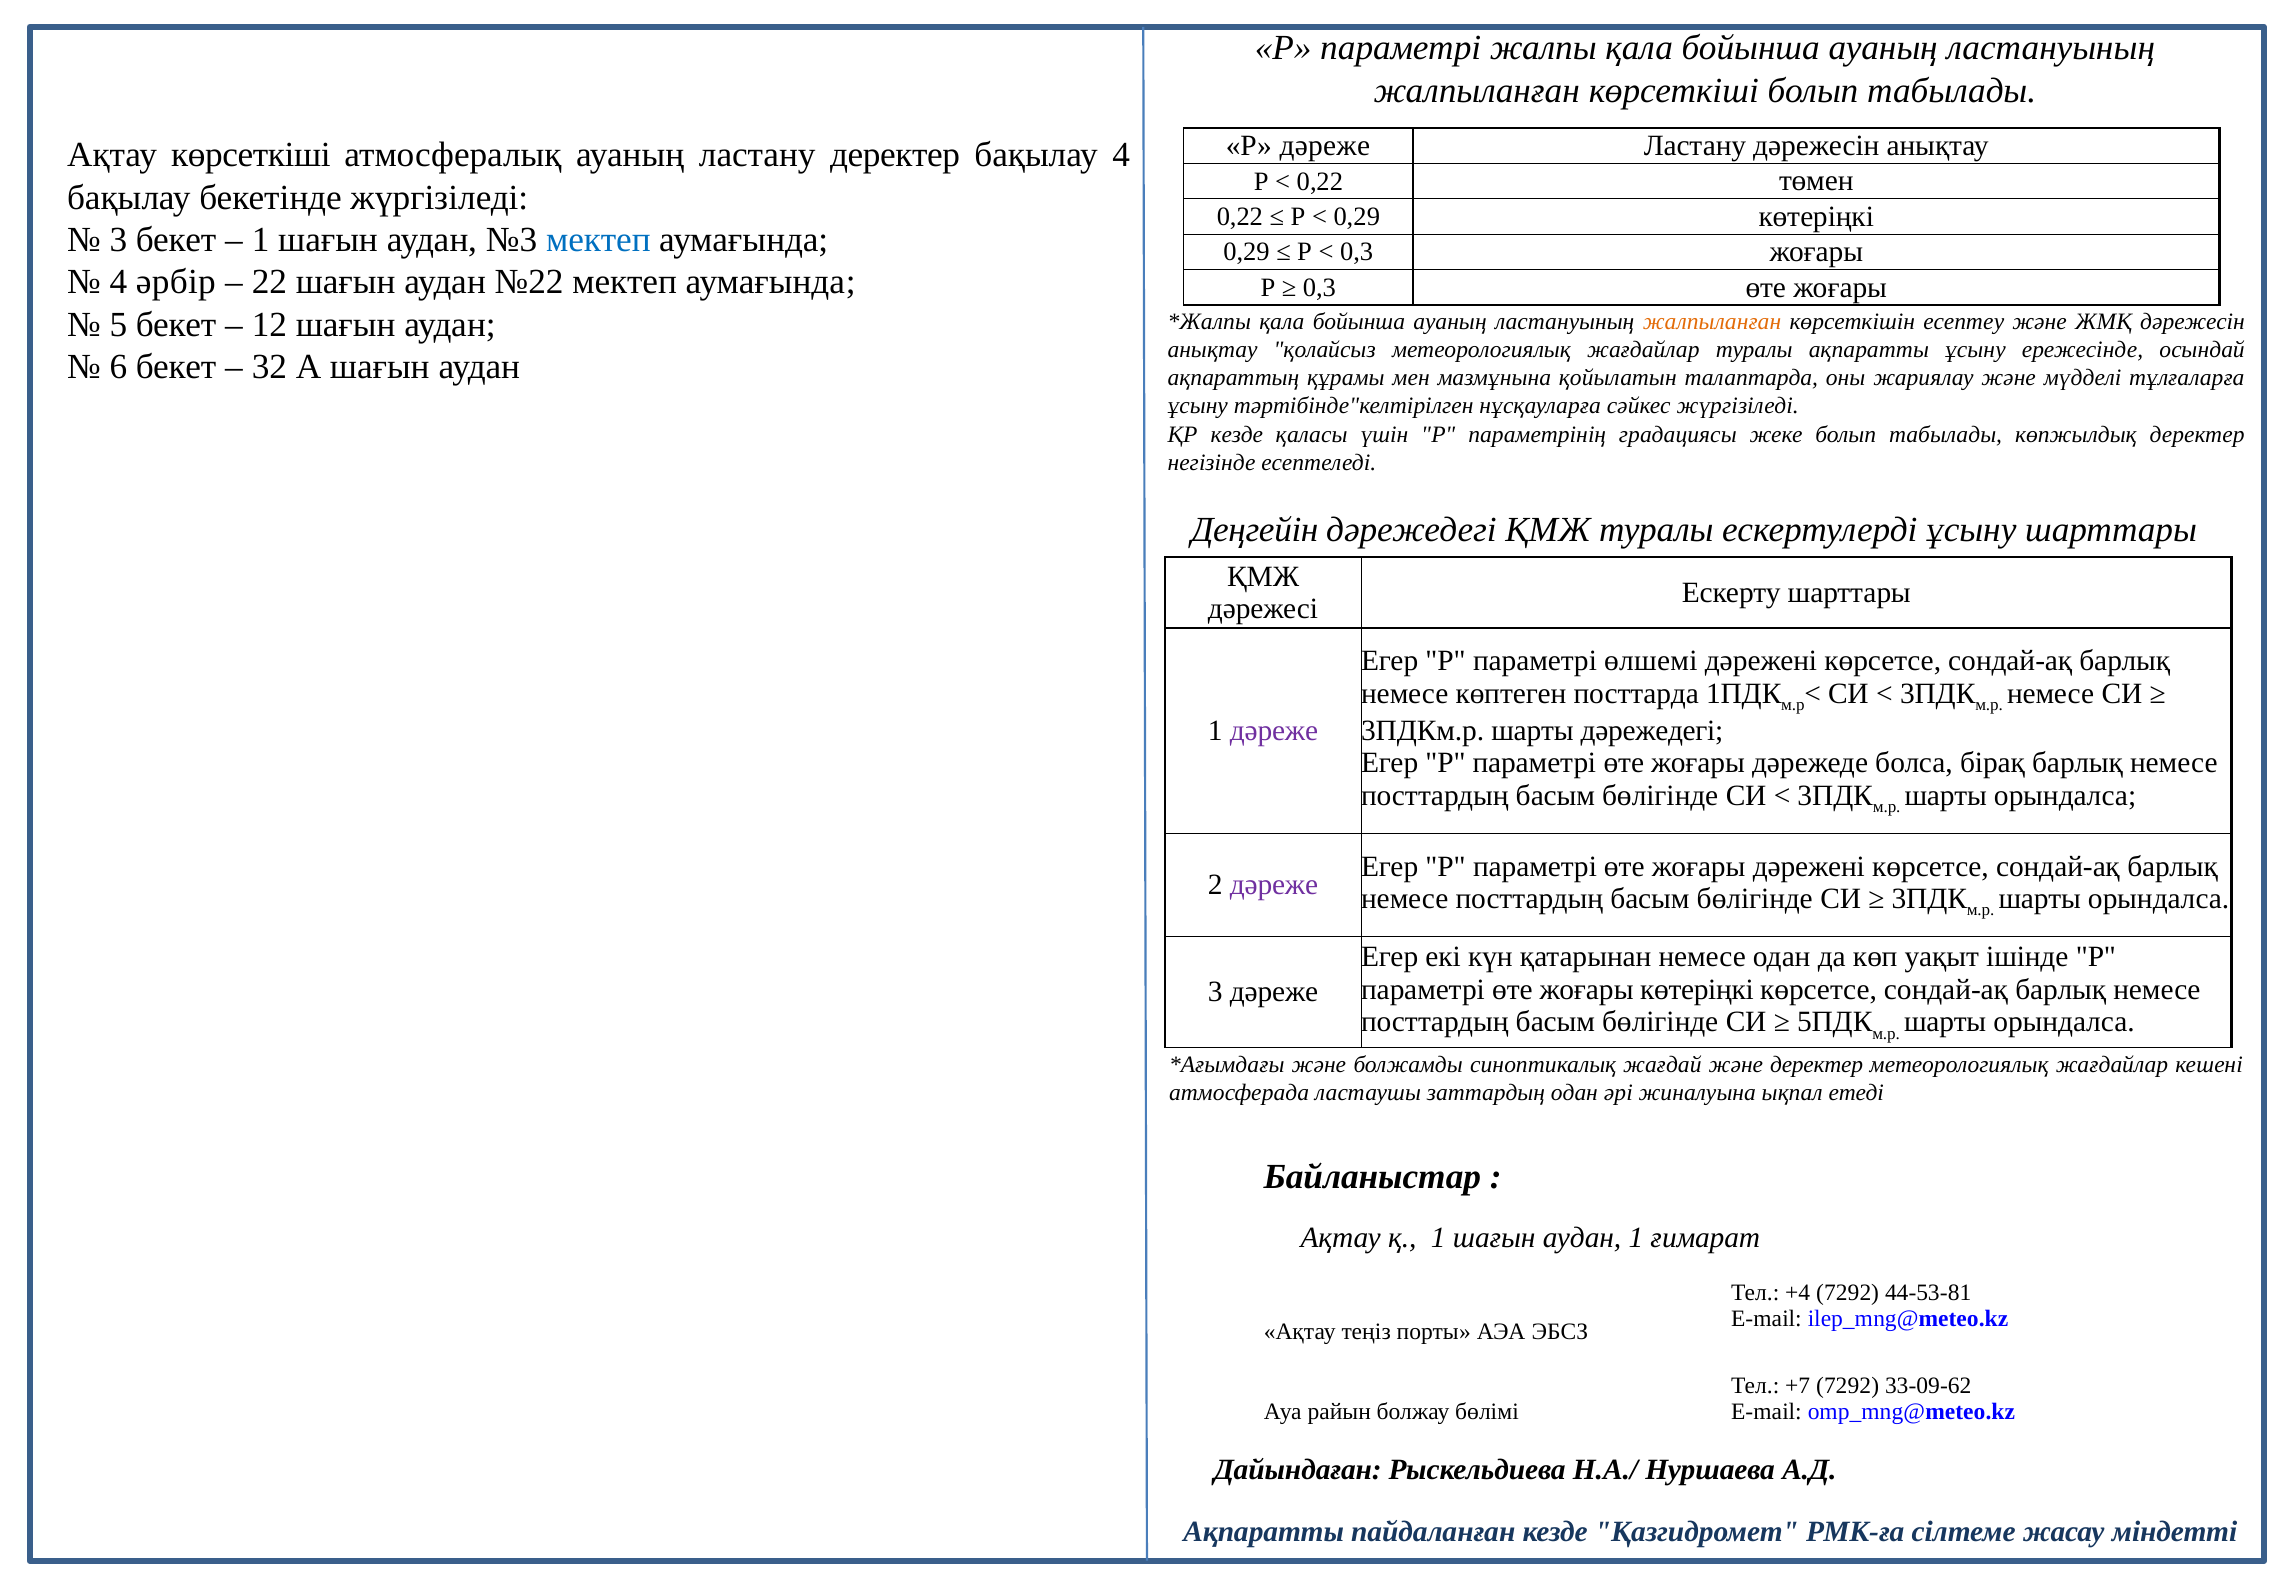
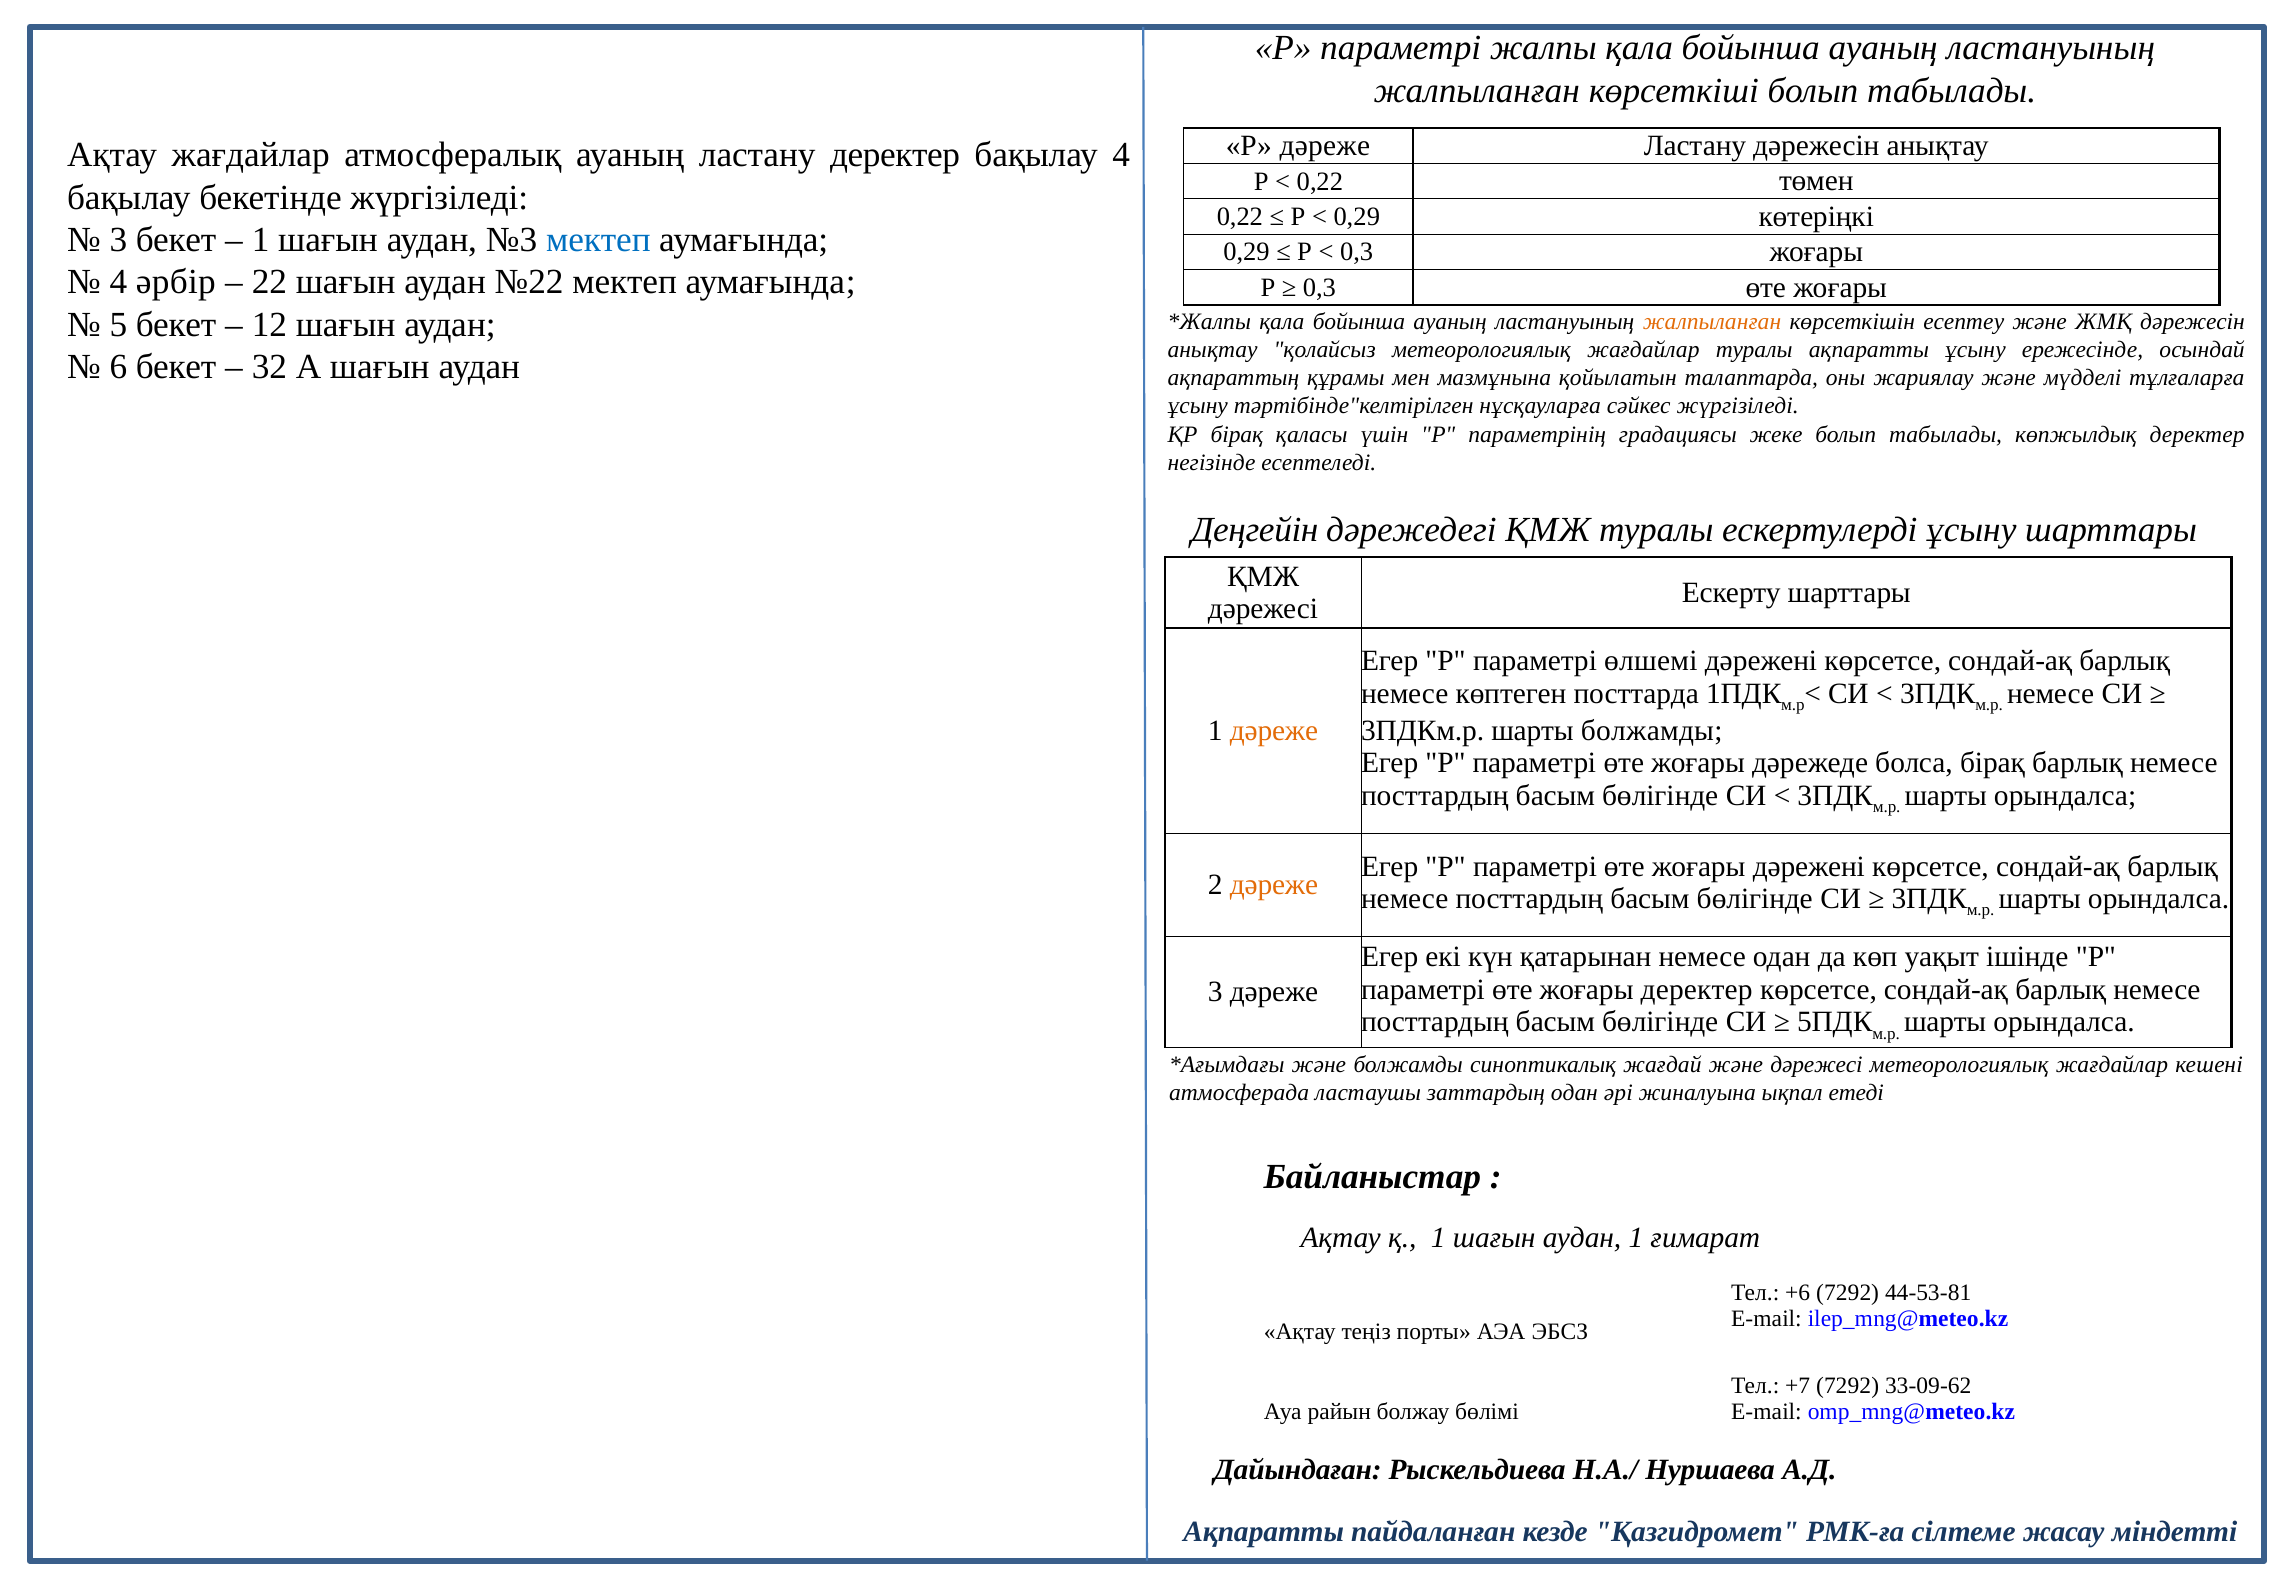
Ақтау көрсеткіші: көрсеткіші -> жағдайлар
ҚР кезде: кезде -> бірақ
дәреже at (1274, 731) colour: purple -> orange
шарты дәрежедегі: дәрежедегі -> болжамды
дәреже at (1274, 885) colour: purple -> orange
жоғары көтеріңкі: көтеріңкі -> деректер
және деректер: деректер -> дәрежесі
+4: +4 -> +6
